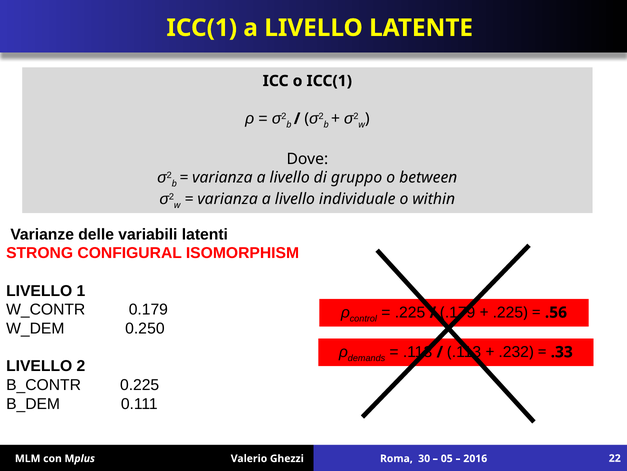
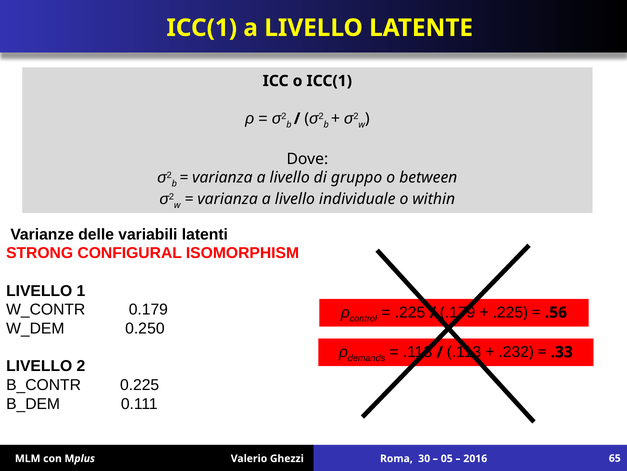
22: 22 -> 65
